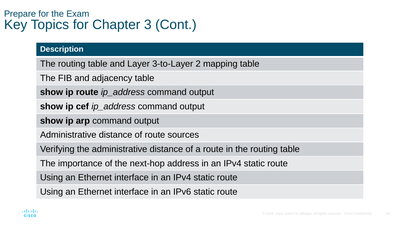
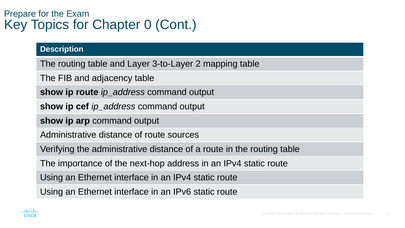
3: 3 -> 0
